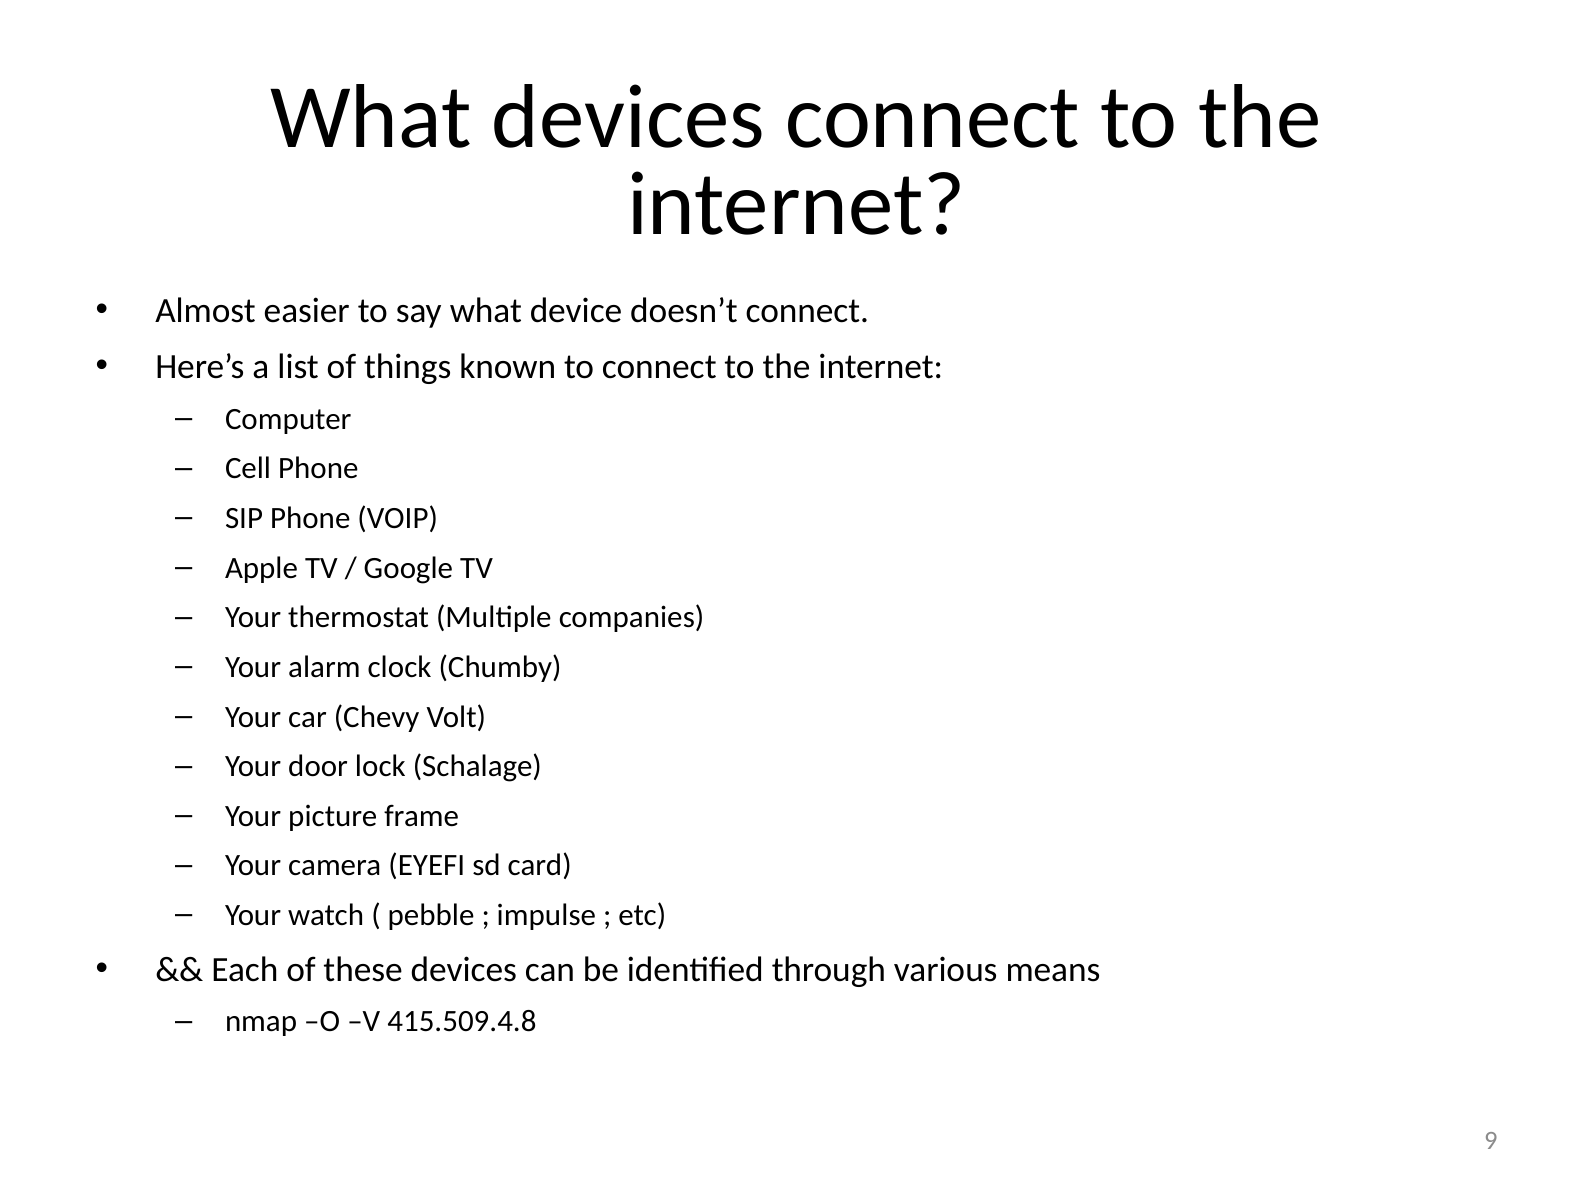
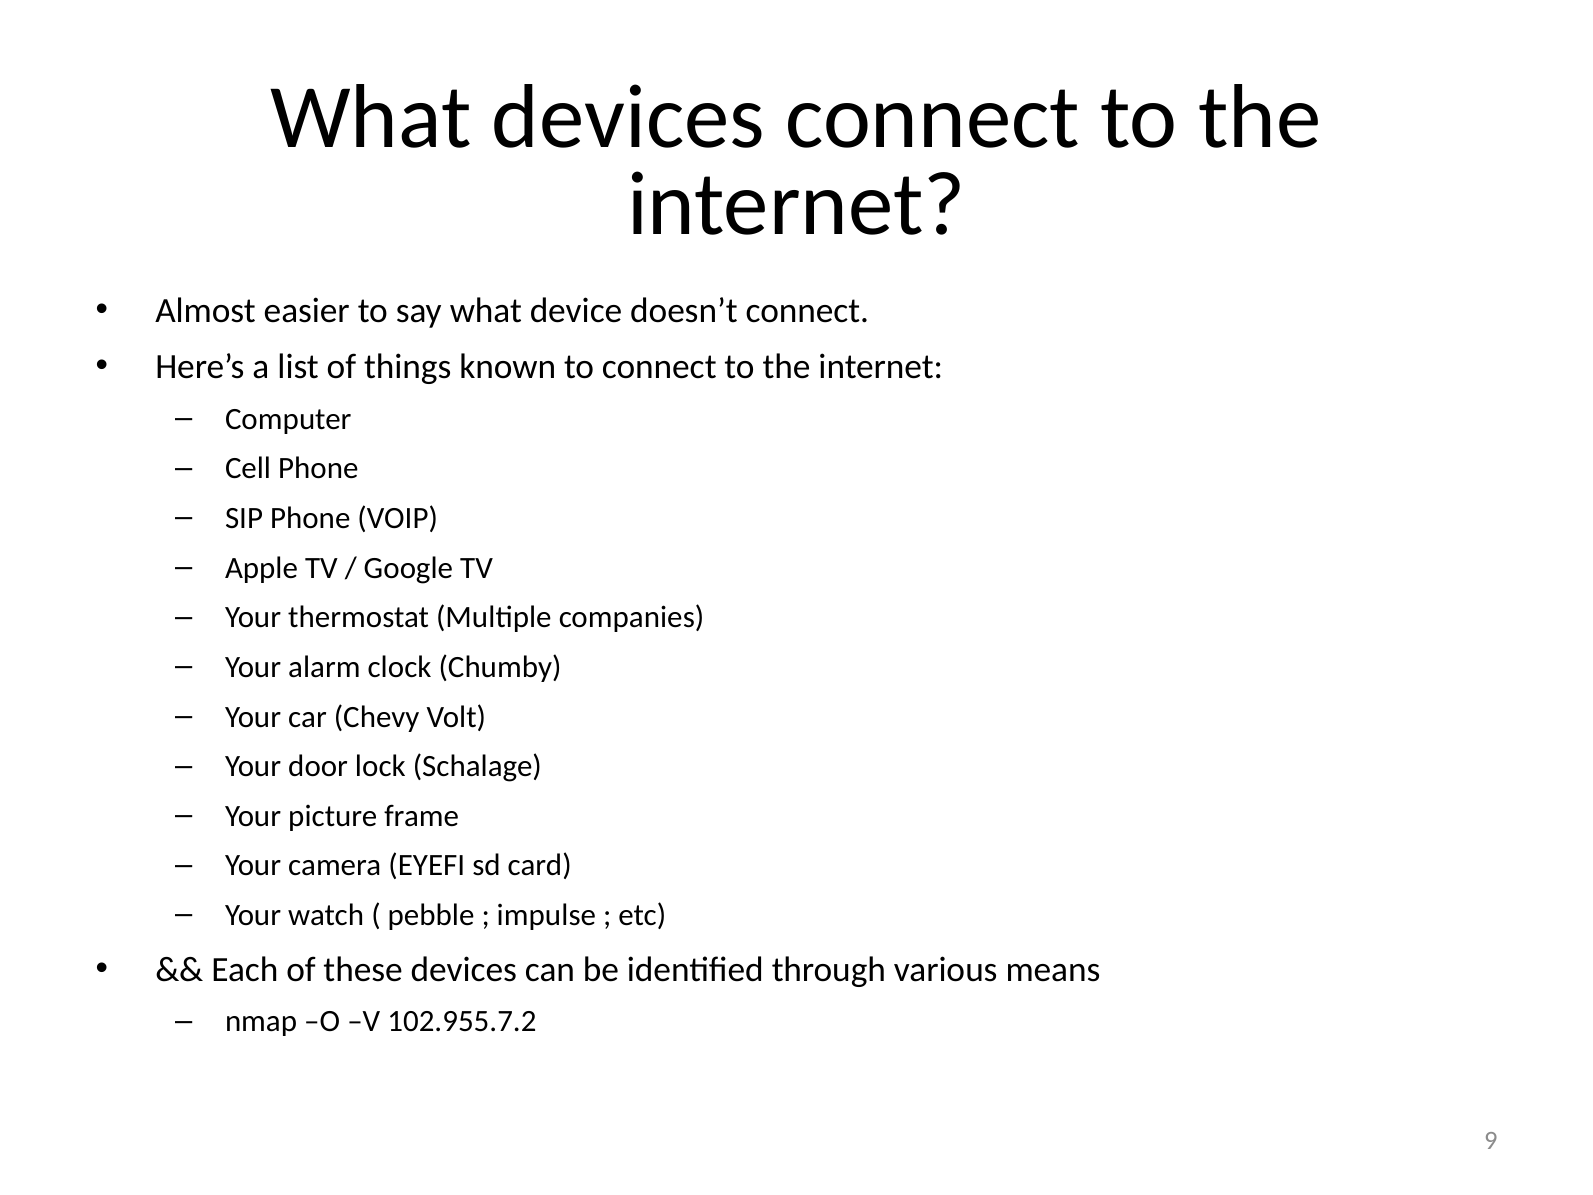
415.509.4.8: 415.509.4.8 -> 102.955.7.2
